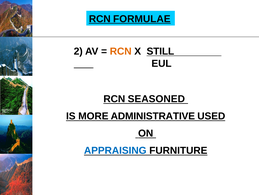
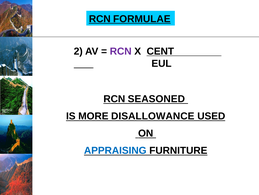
RCN at (121, 51) colour: orange -> purple
STILL: STILL -> CENT
ADMINISTRATIVE: ADMINISTRATIVE -> DISALLOWANCE
